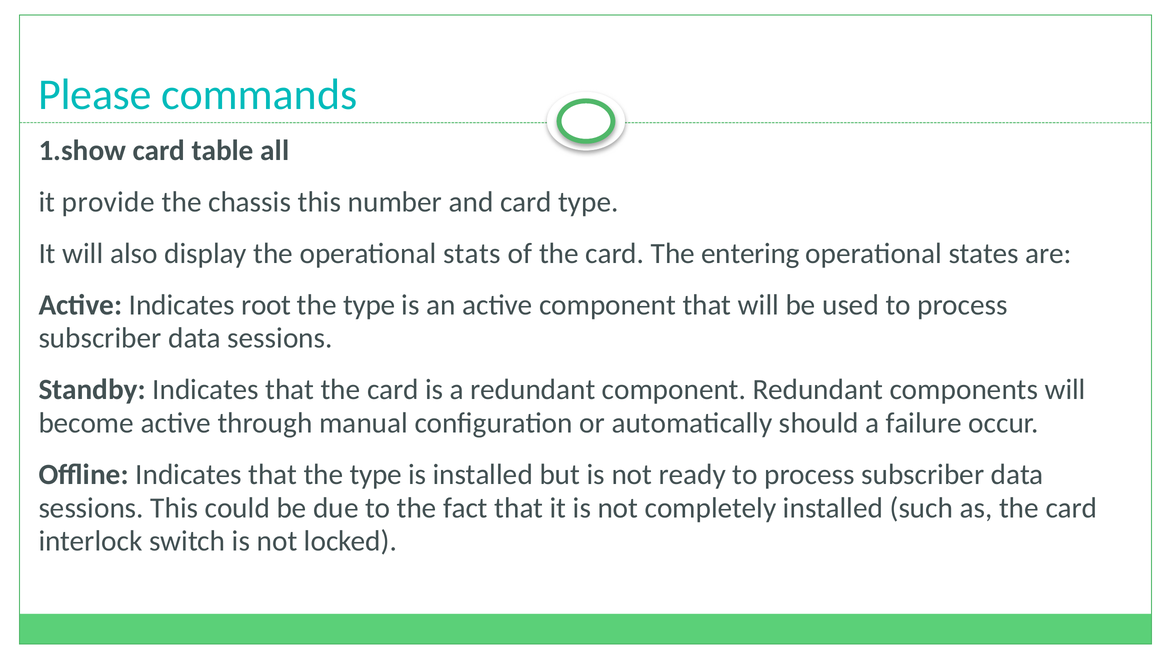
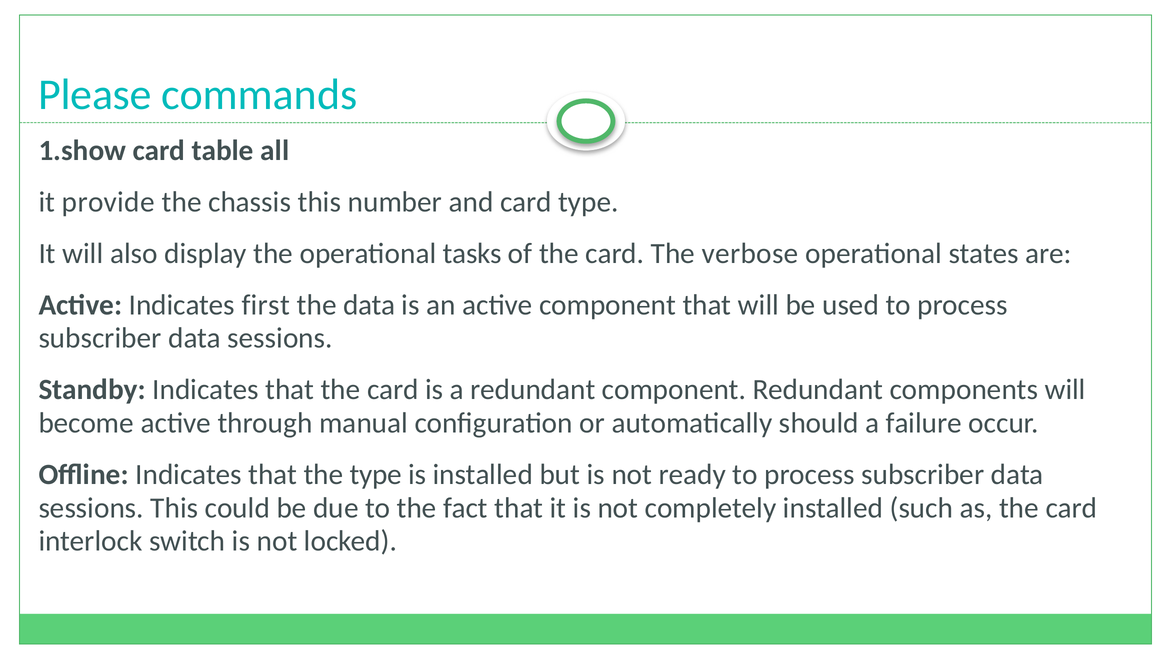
stats: stats -> tasks
entering: entering -> verbose
root: root -> first
type at (369, 305): type -> data
